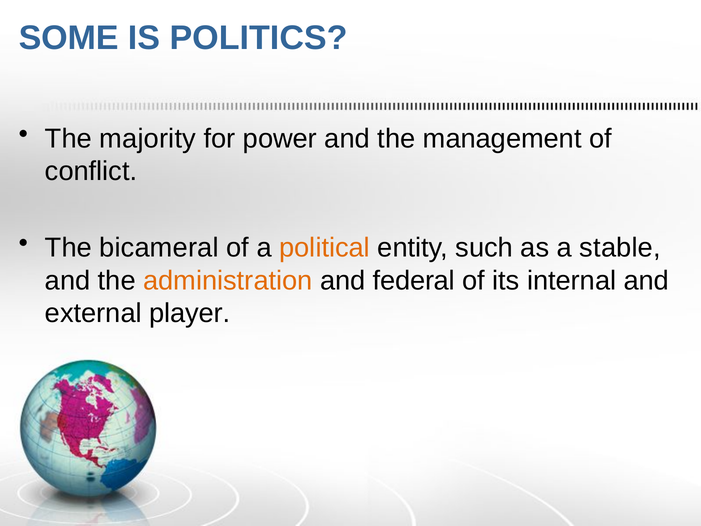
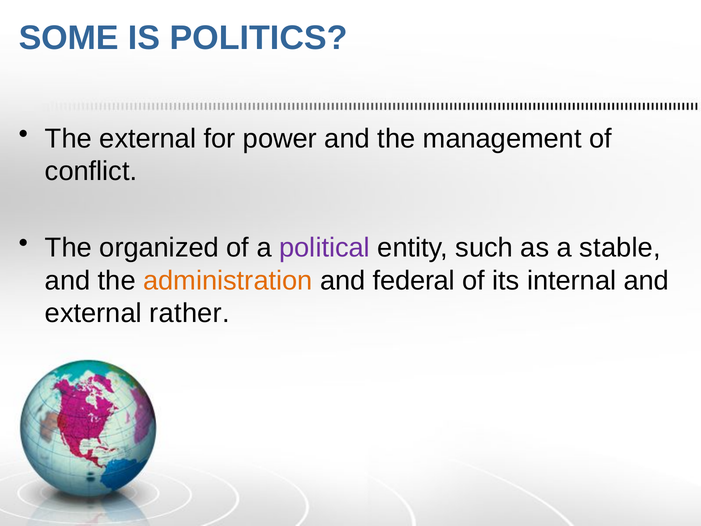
The majority: majority -> external
bicameral: bicameral -> organized
political colour: orange -> purple
player: player -> rather
